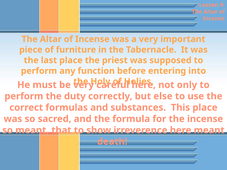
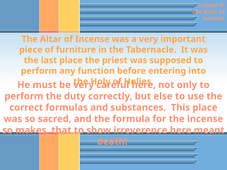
so meant: meant -> makes
